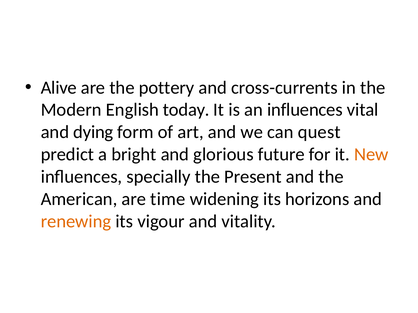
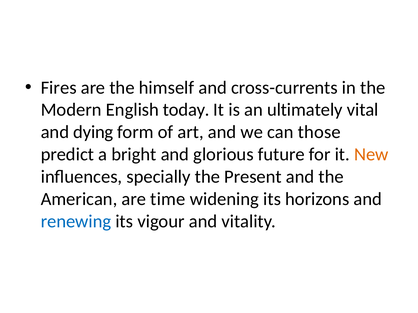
Alive: Alive -> Fires
pottery: pottery -> himself
an influences: influences -> ultimately
quest: quest -> those
renewing colour: orange -> blue
